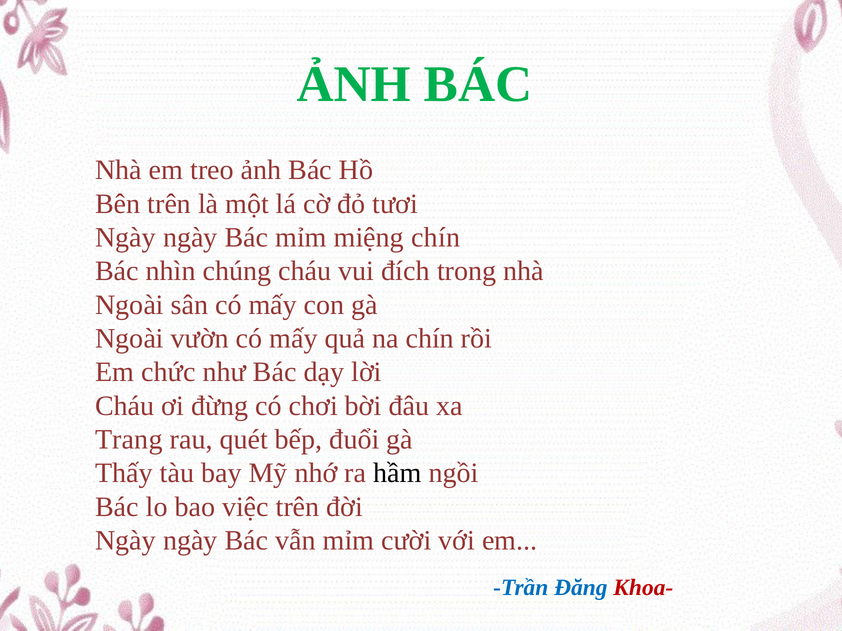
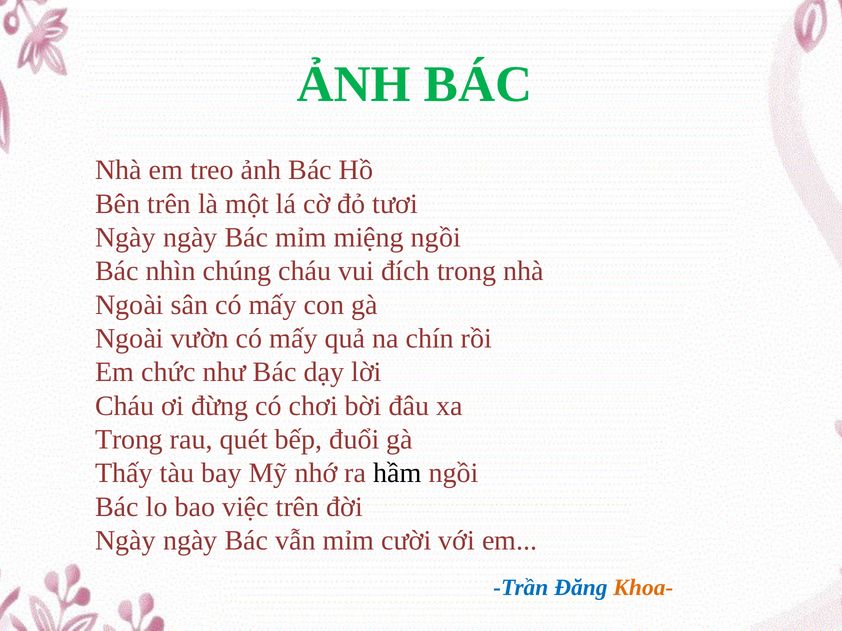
miệng chín: chín -> ngồi
Trang at (129, 440): Trang -> Trong
Khoa- colour: red -> orange
